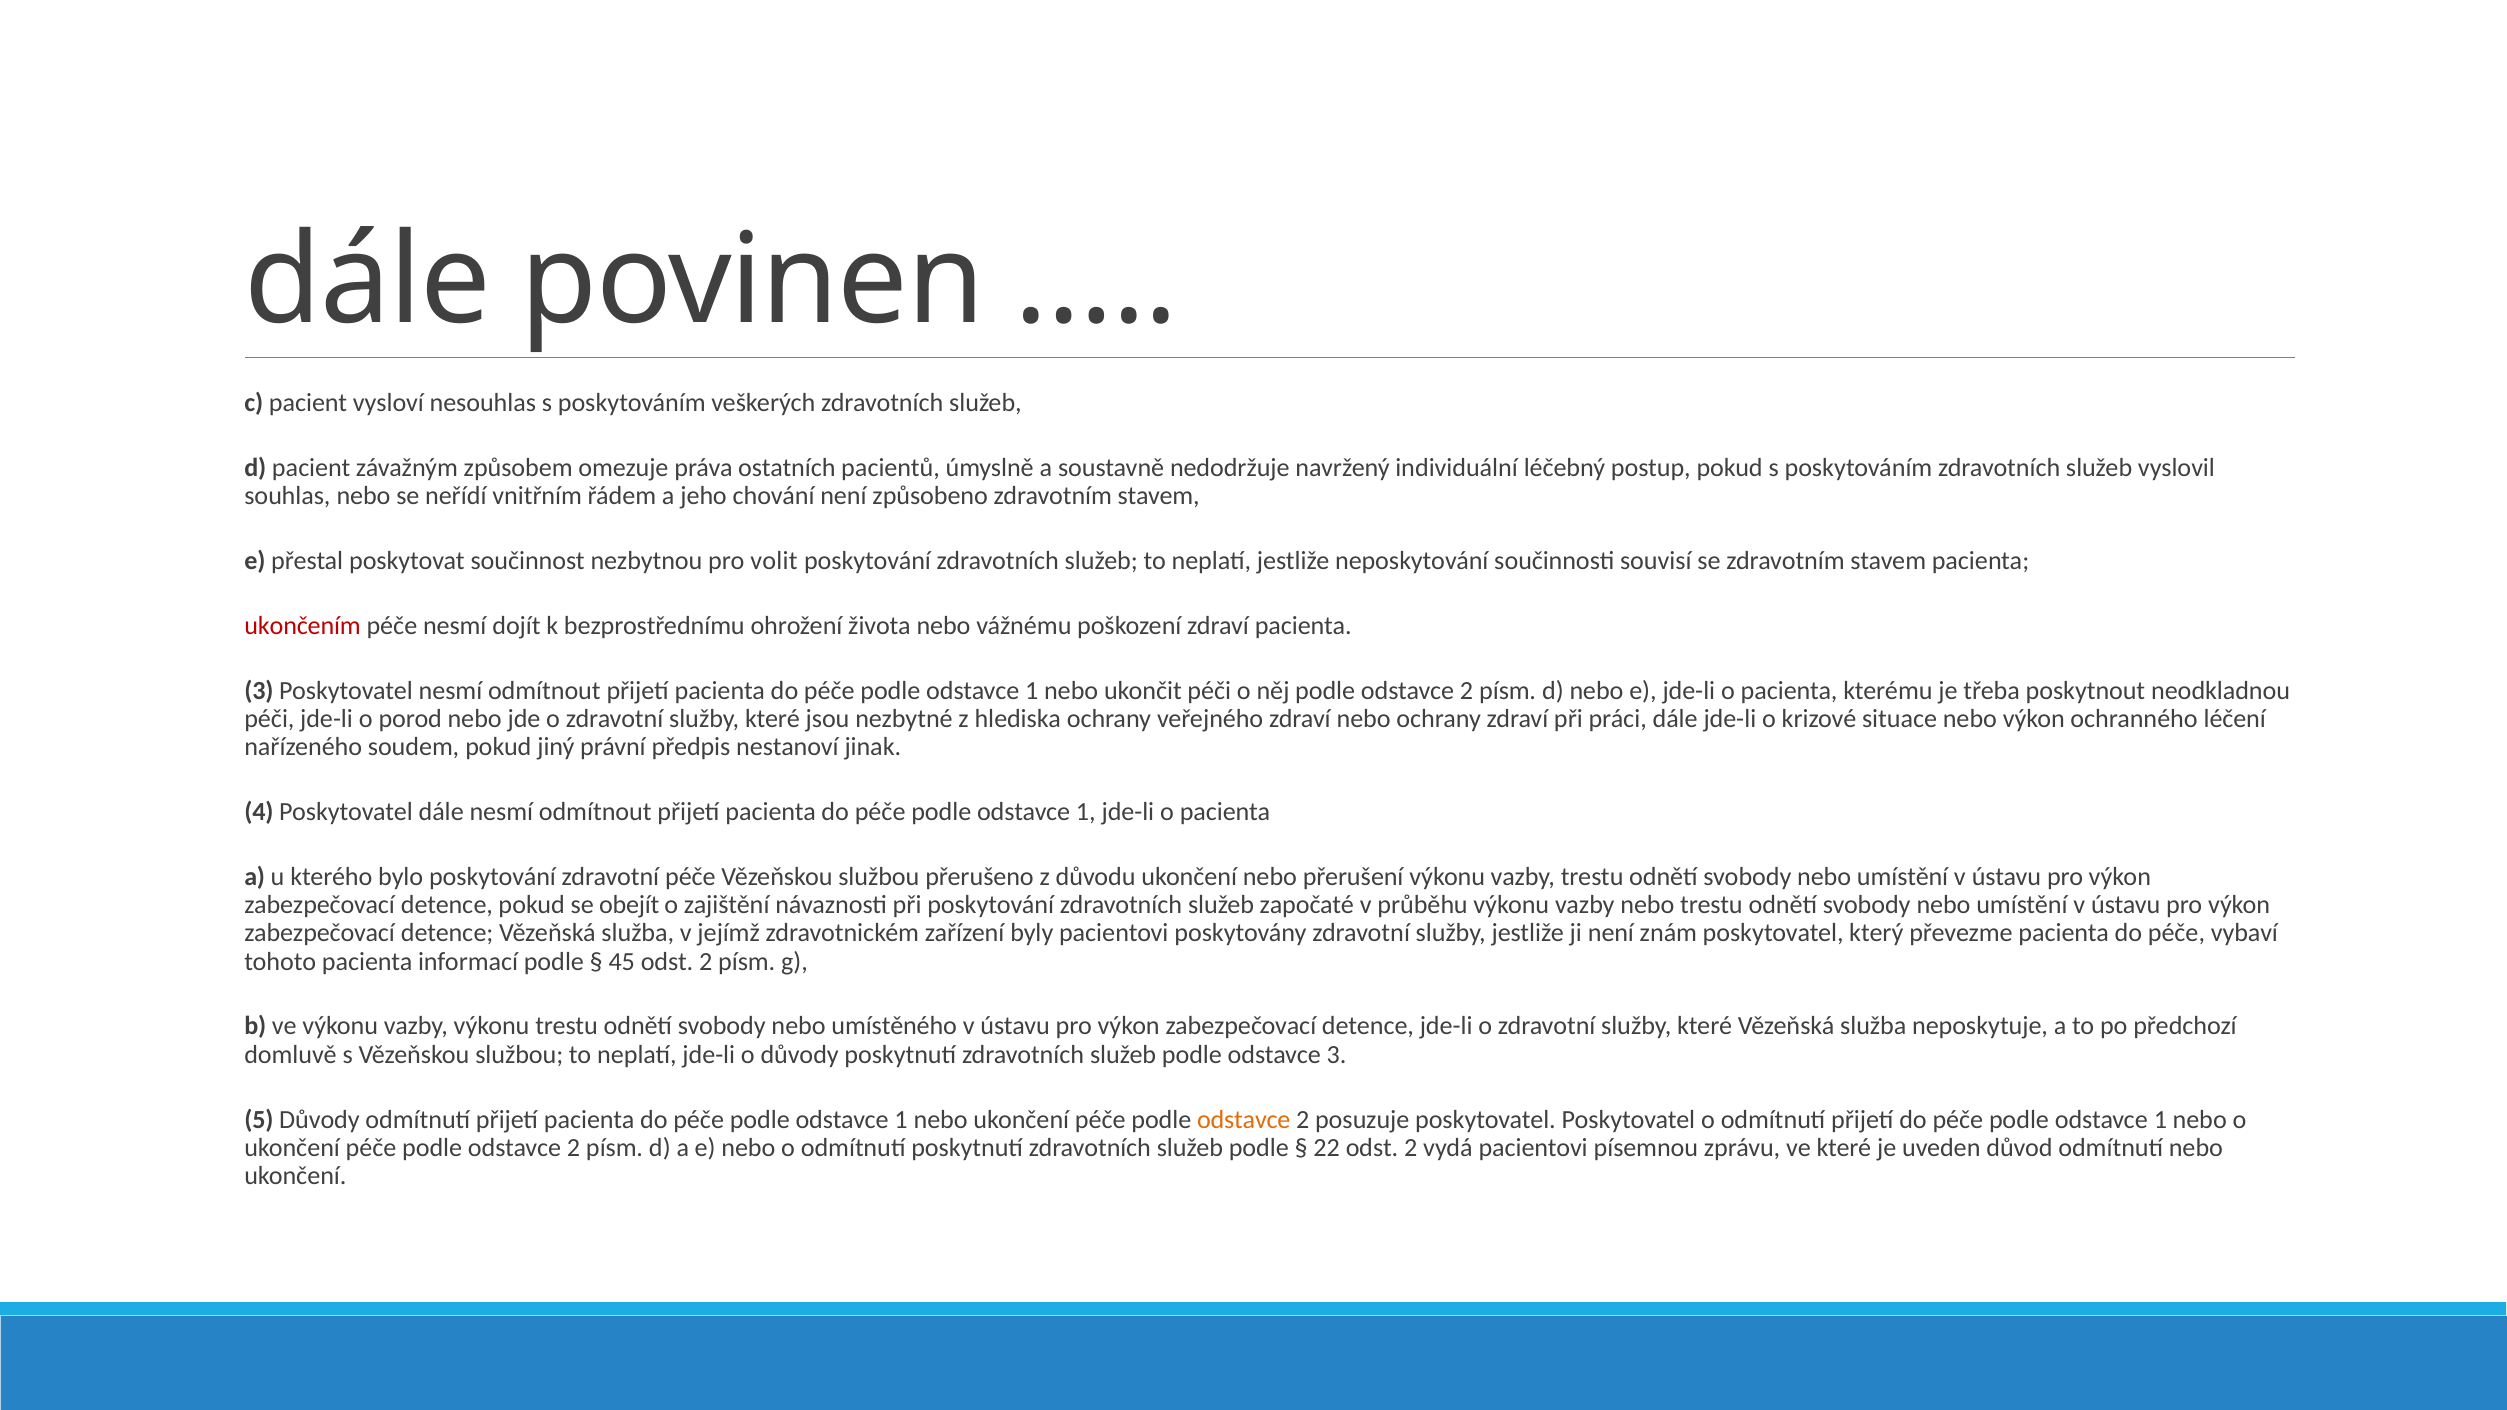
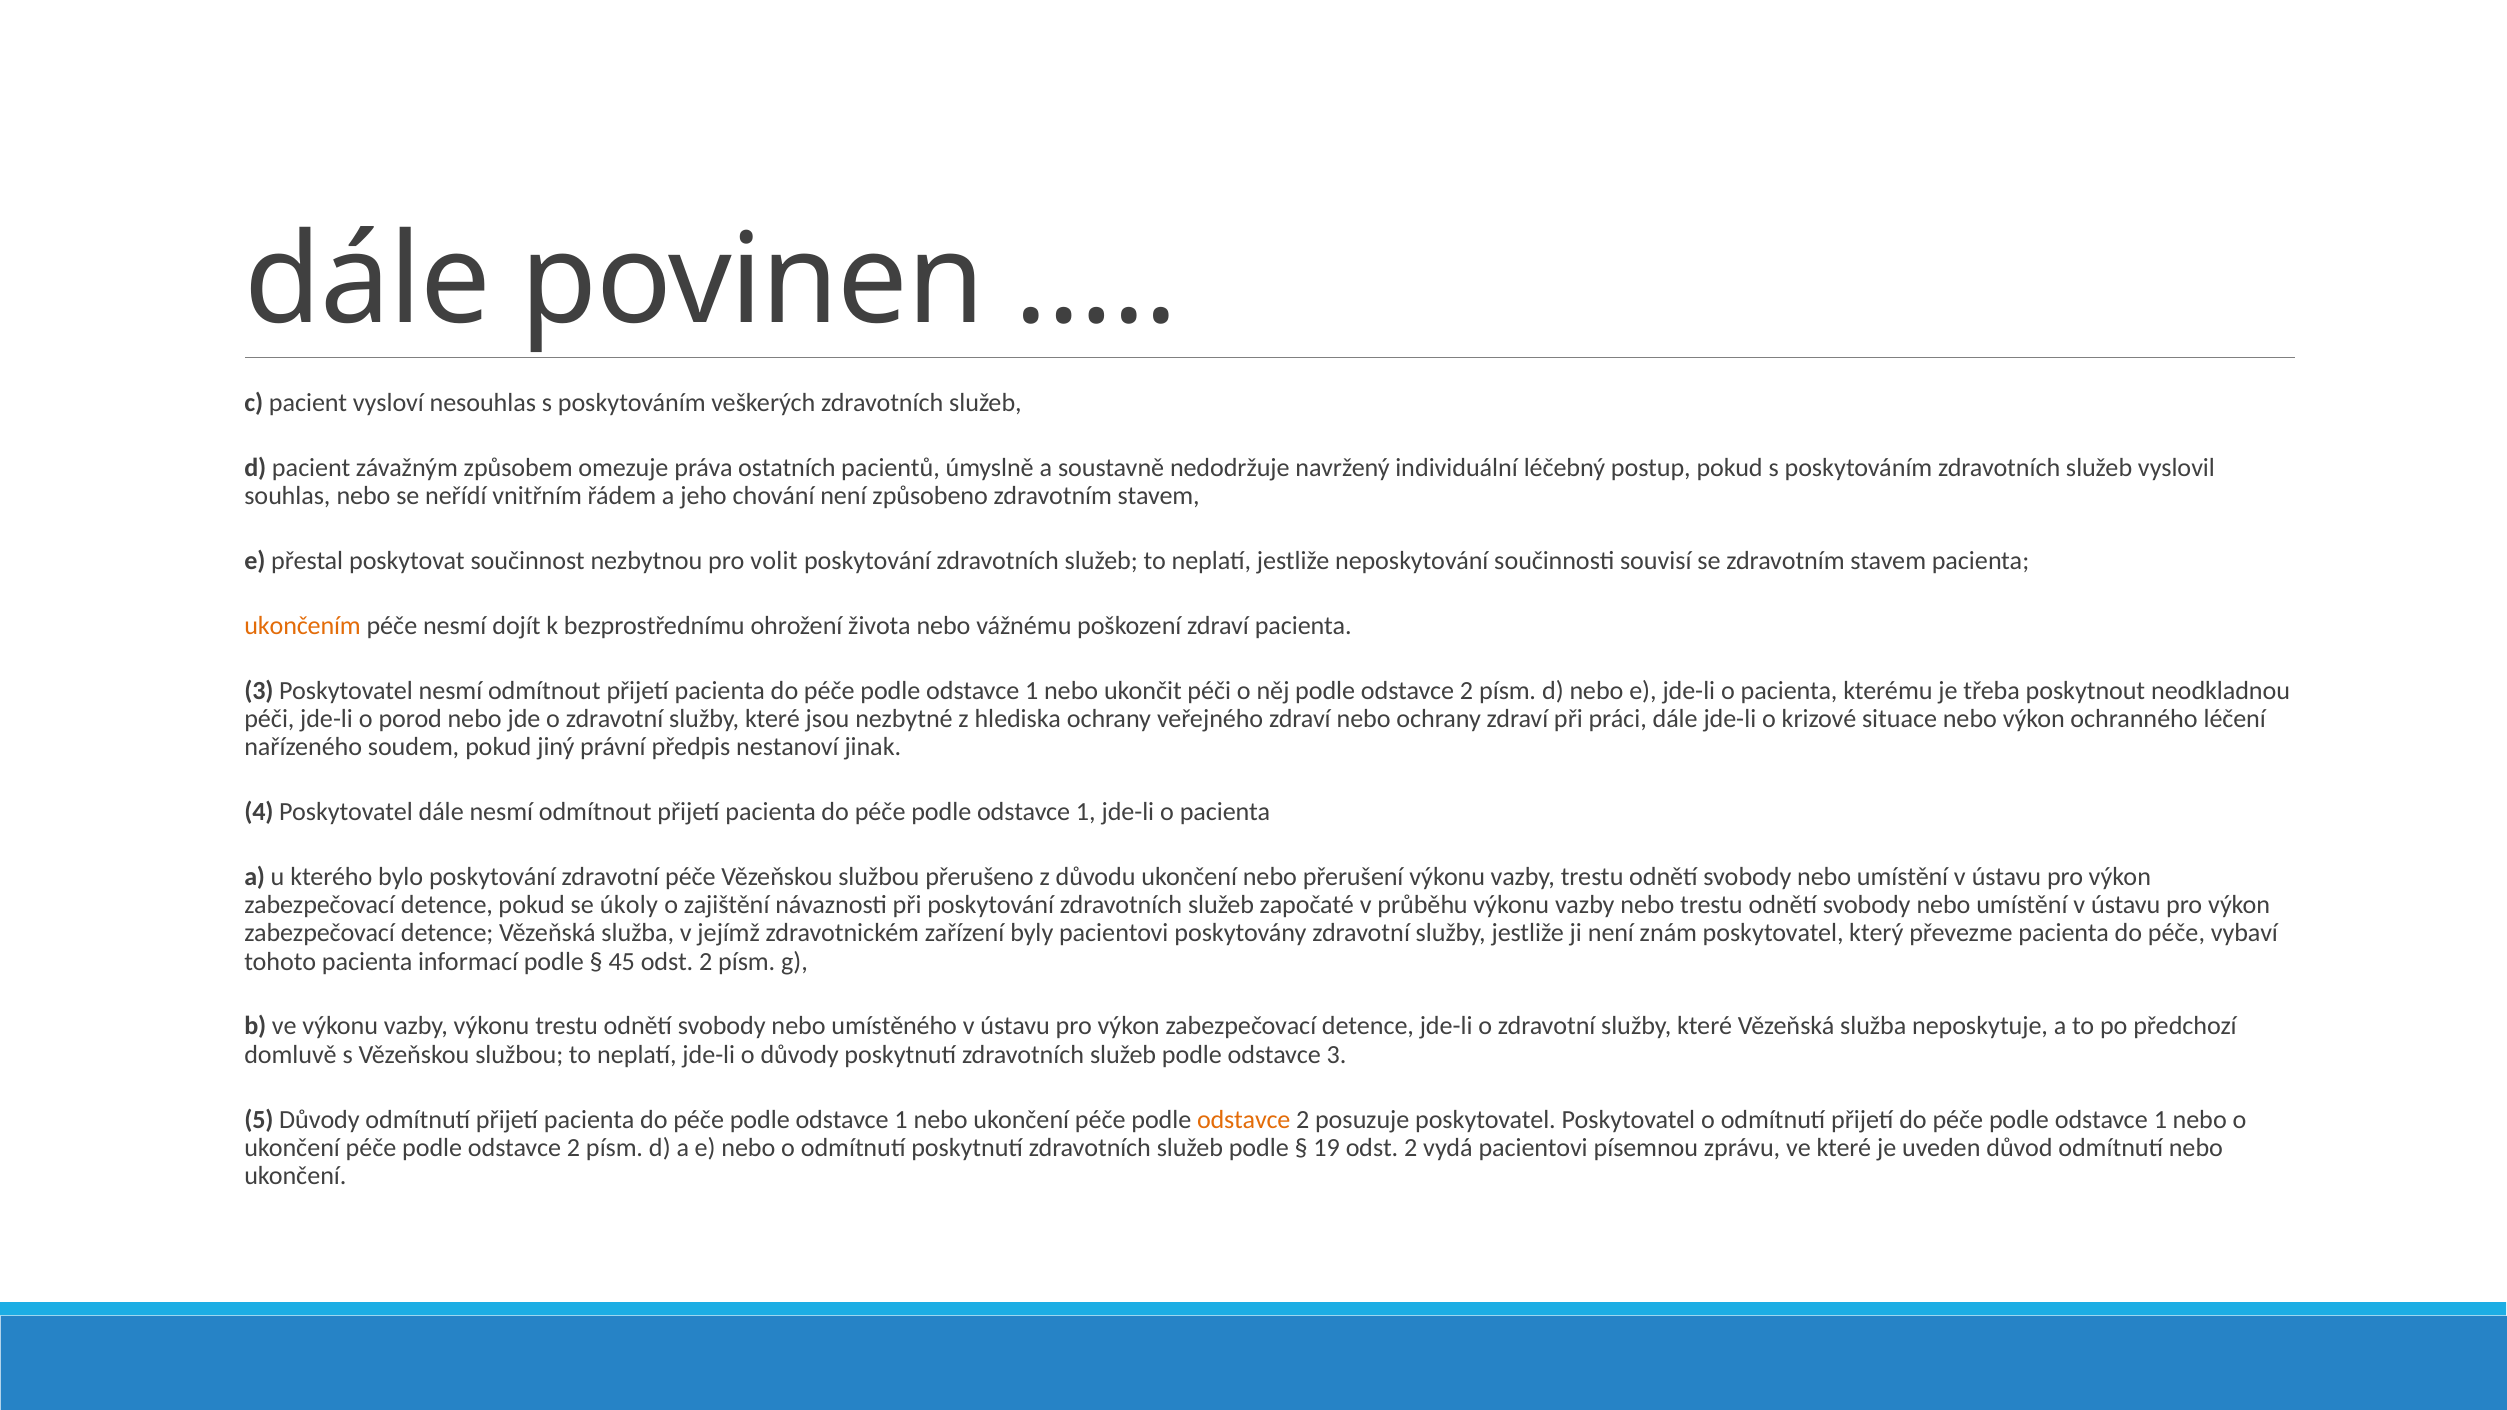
ukončením colour: red -> orange
obejít: obejít -> úkoly
22: 22 -> 19
